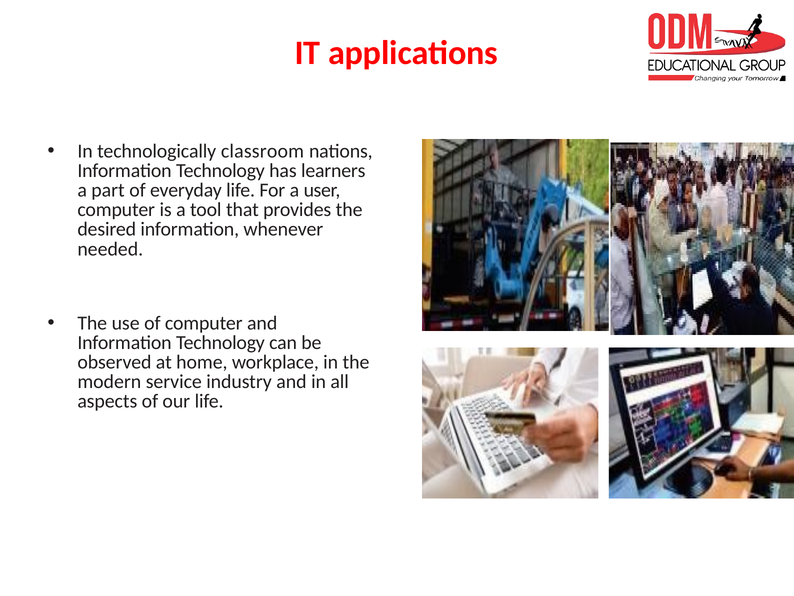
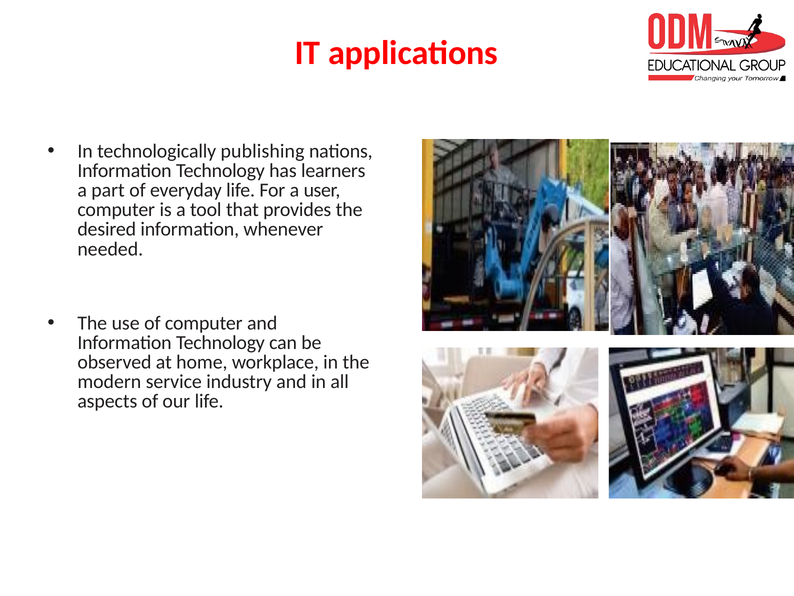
classroom: classroom -> publishing
